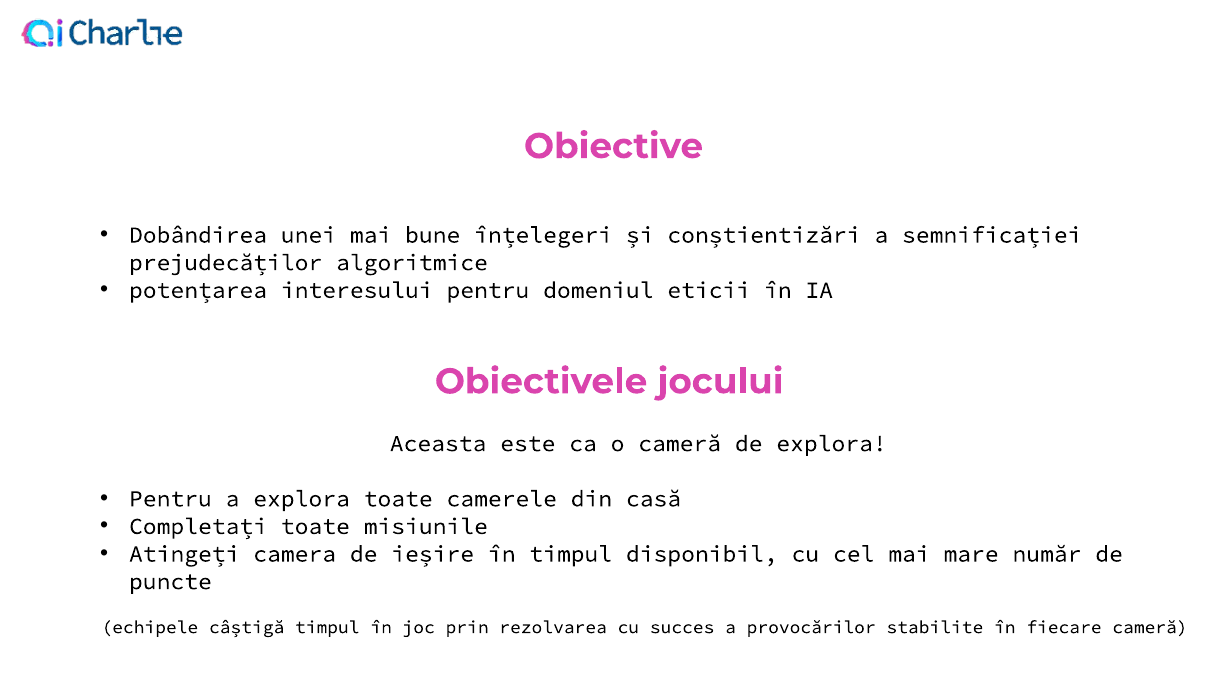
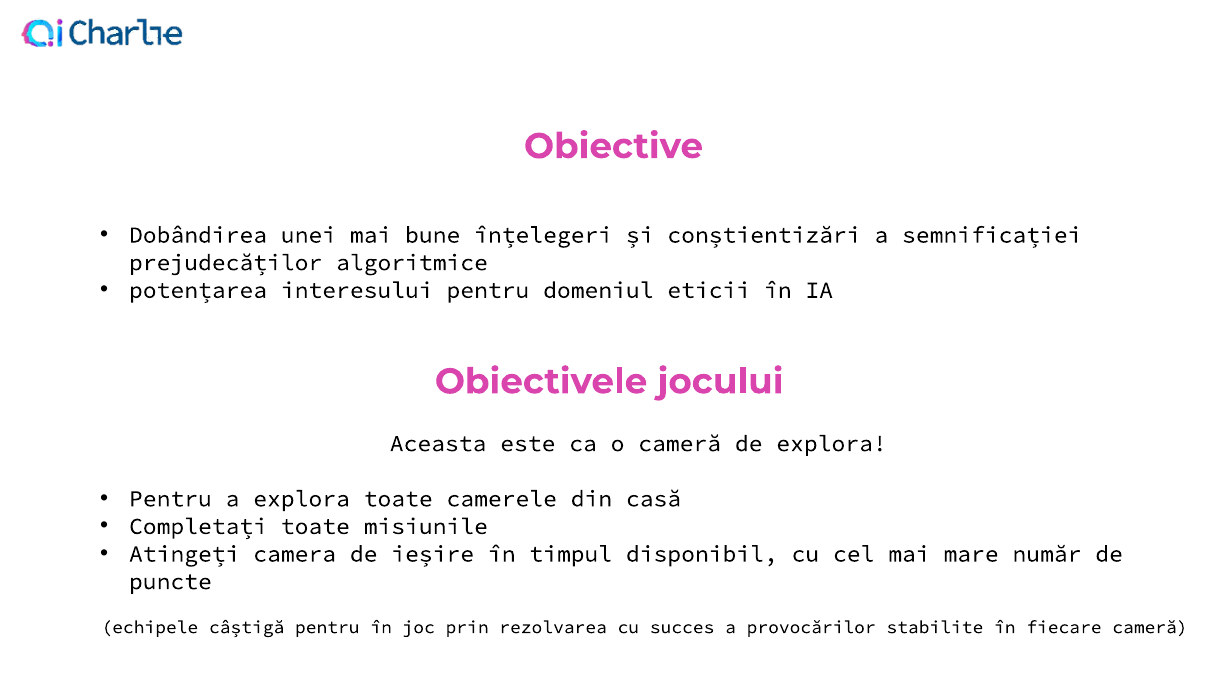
câștigă timpul: timpul -> pentru
